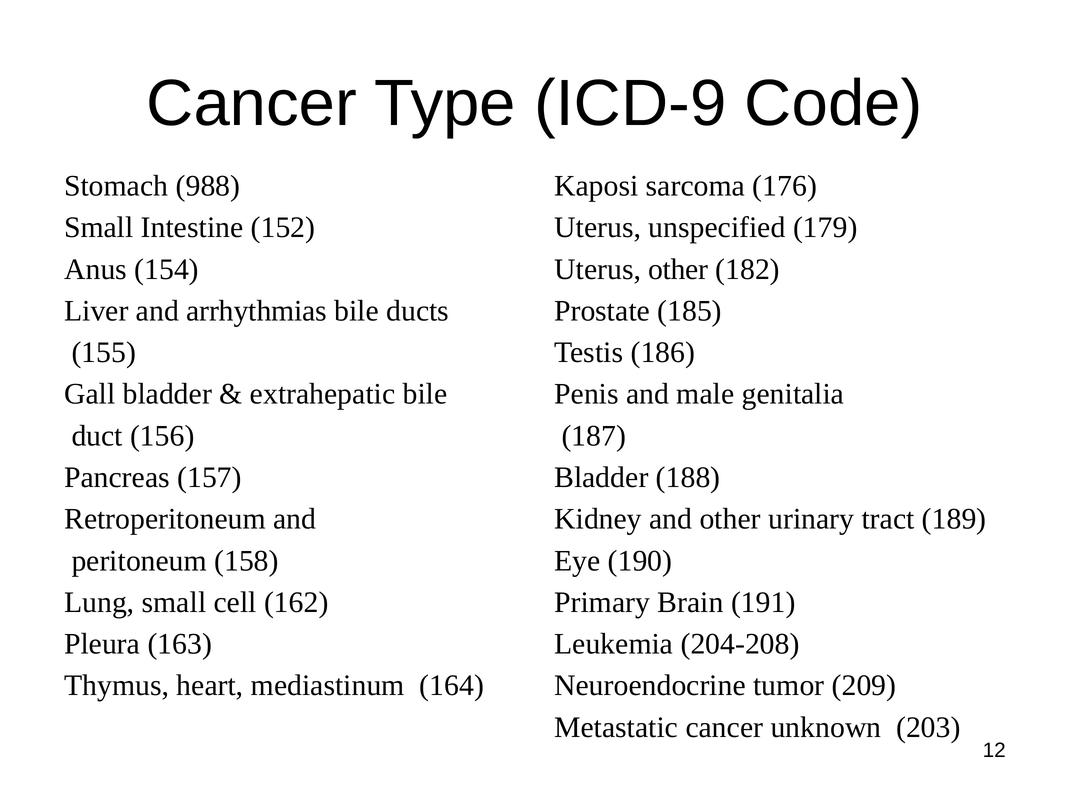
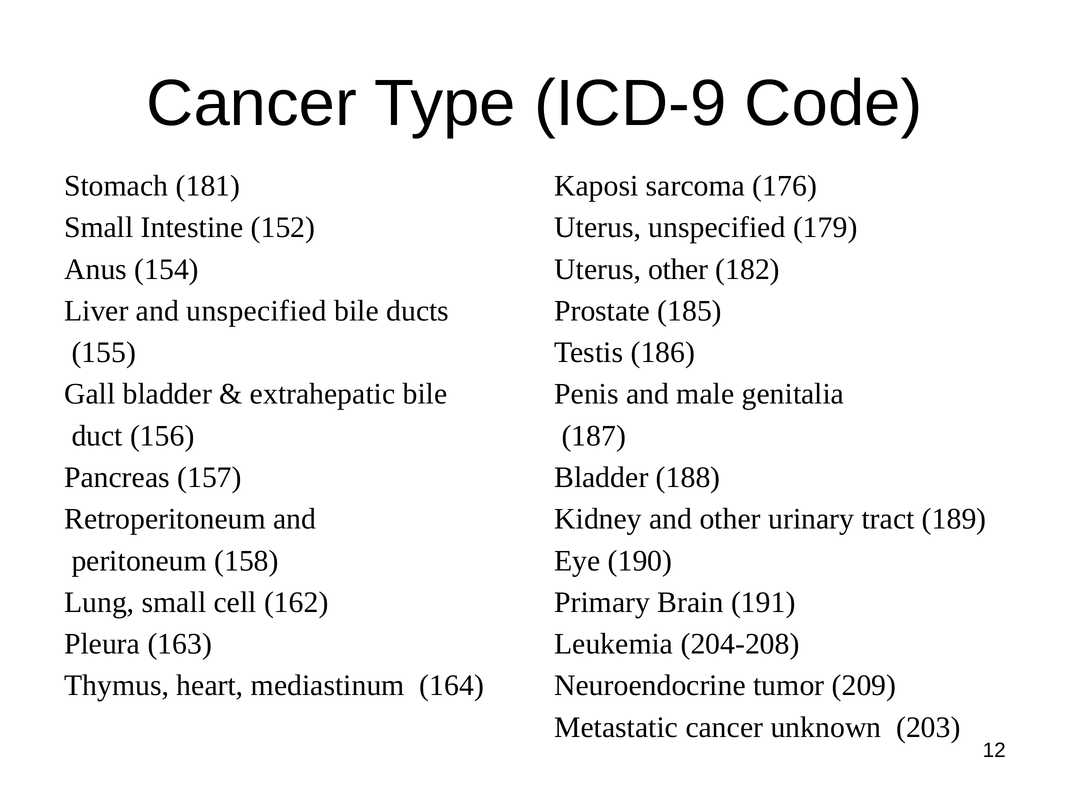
988: 988 -> 181
and arrhythmias: arrhythmias -> unspecified
